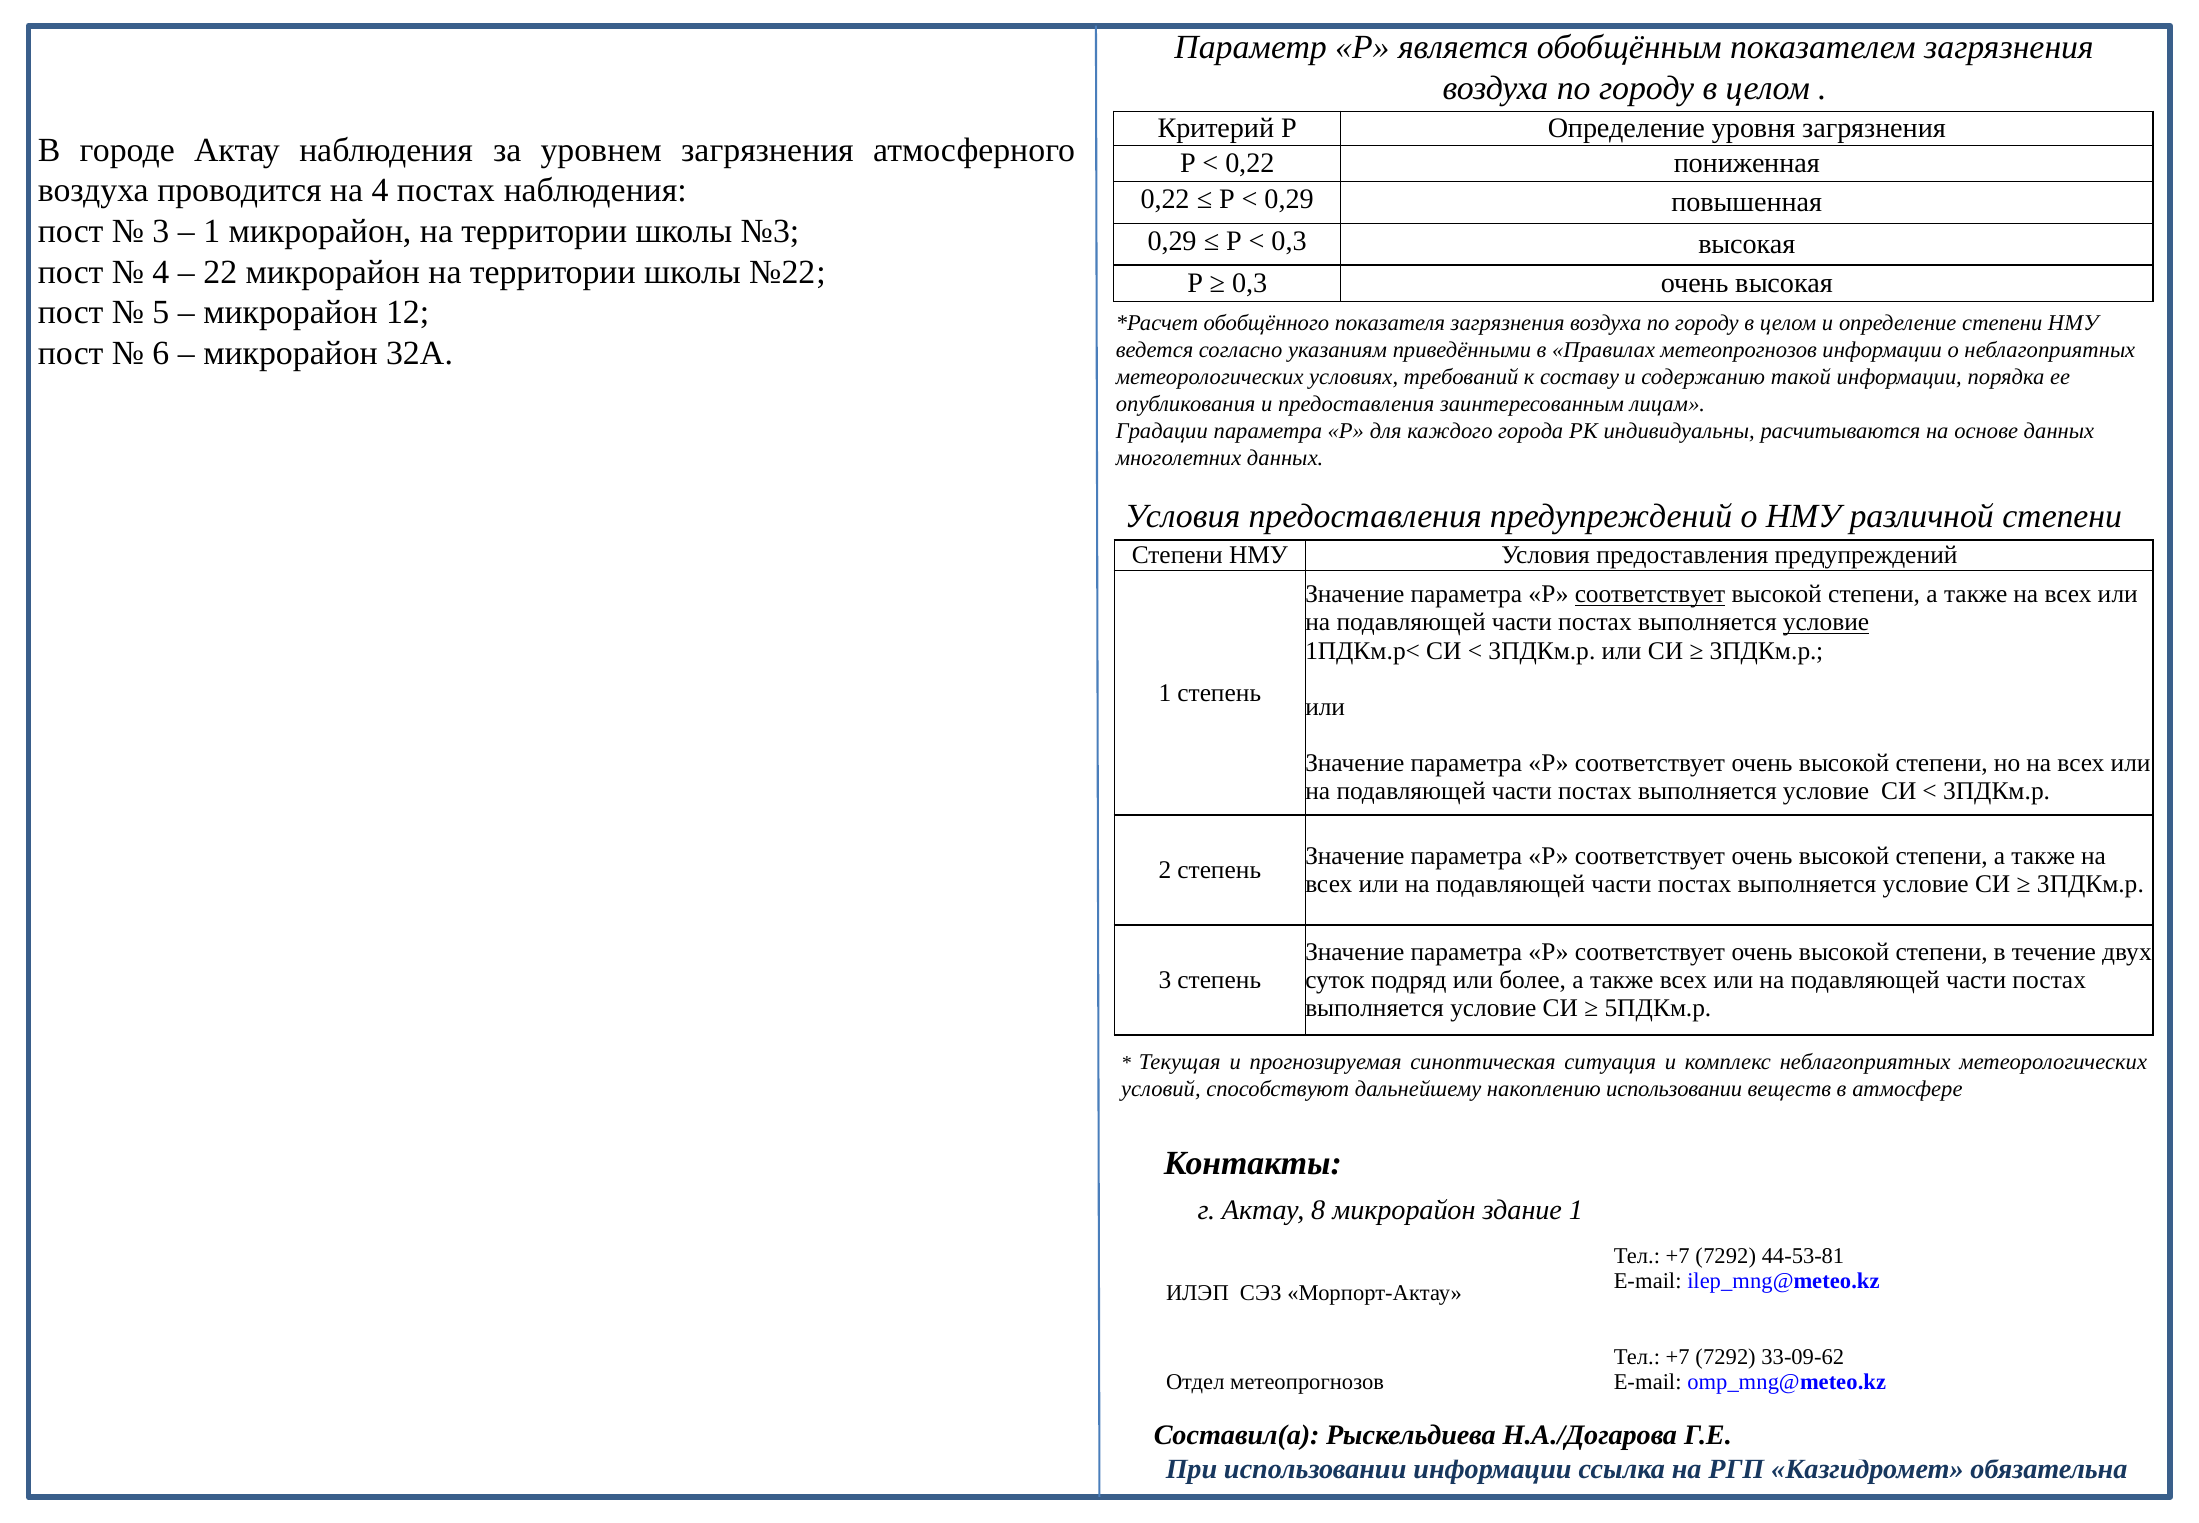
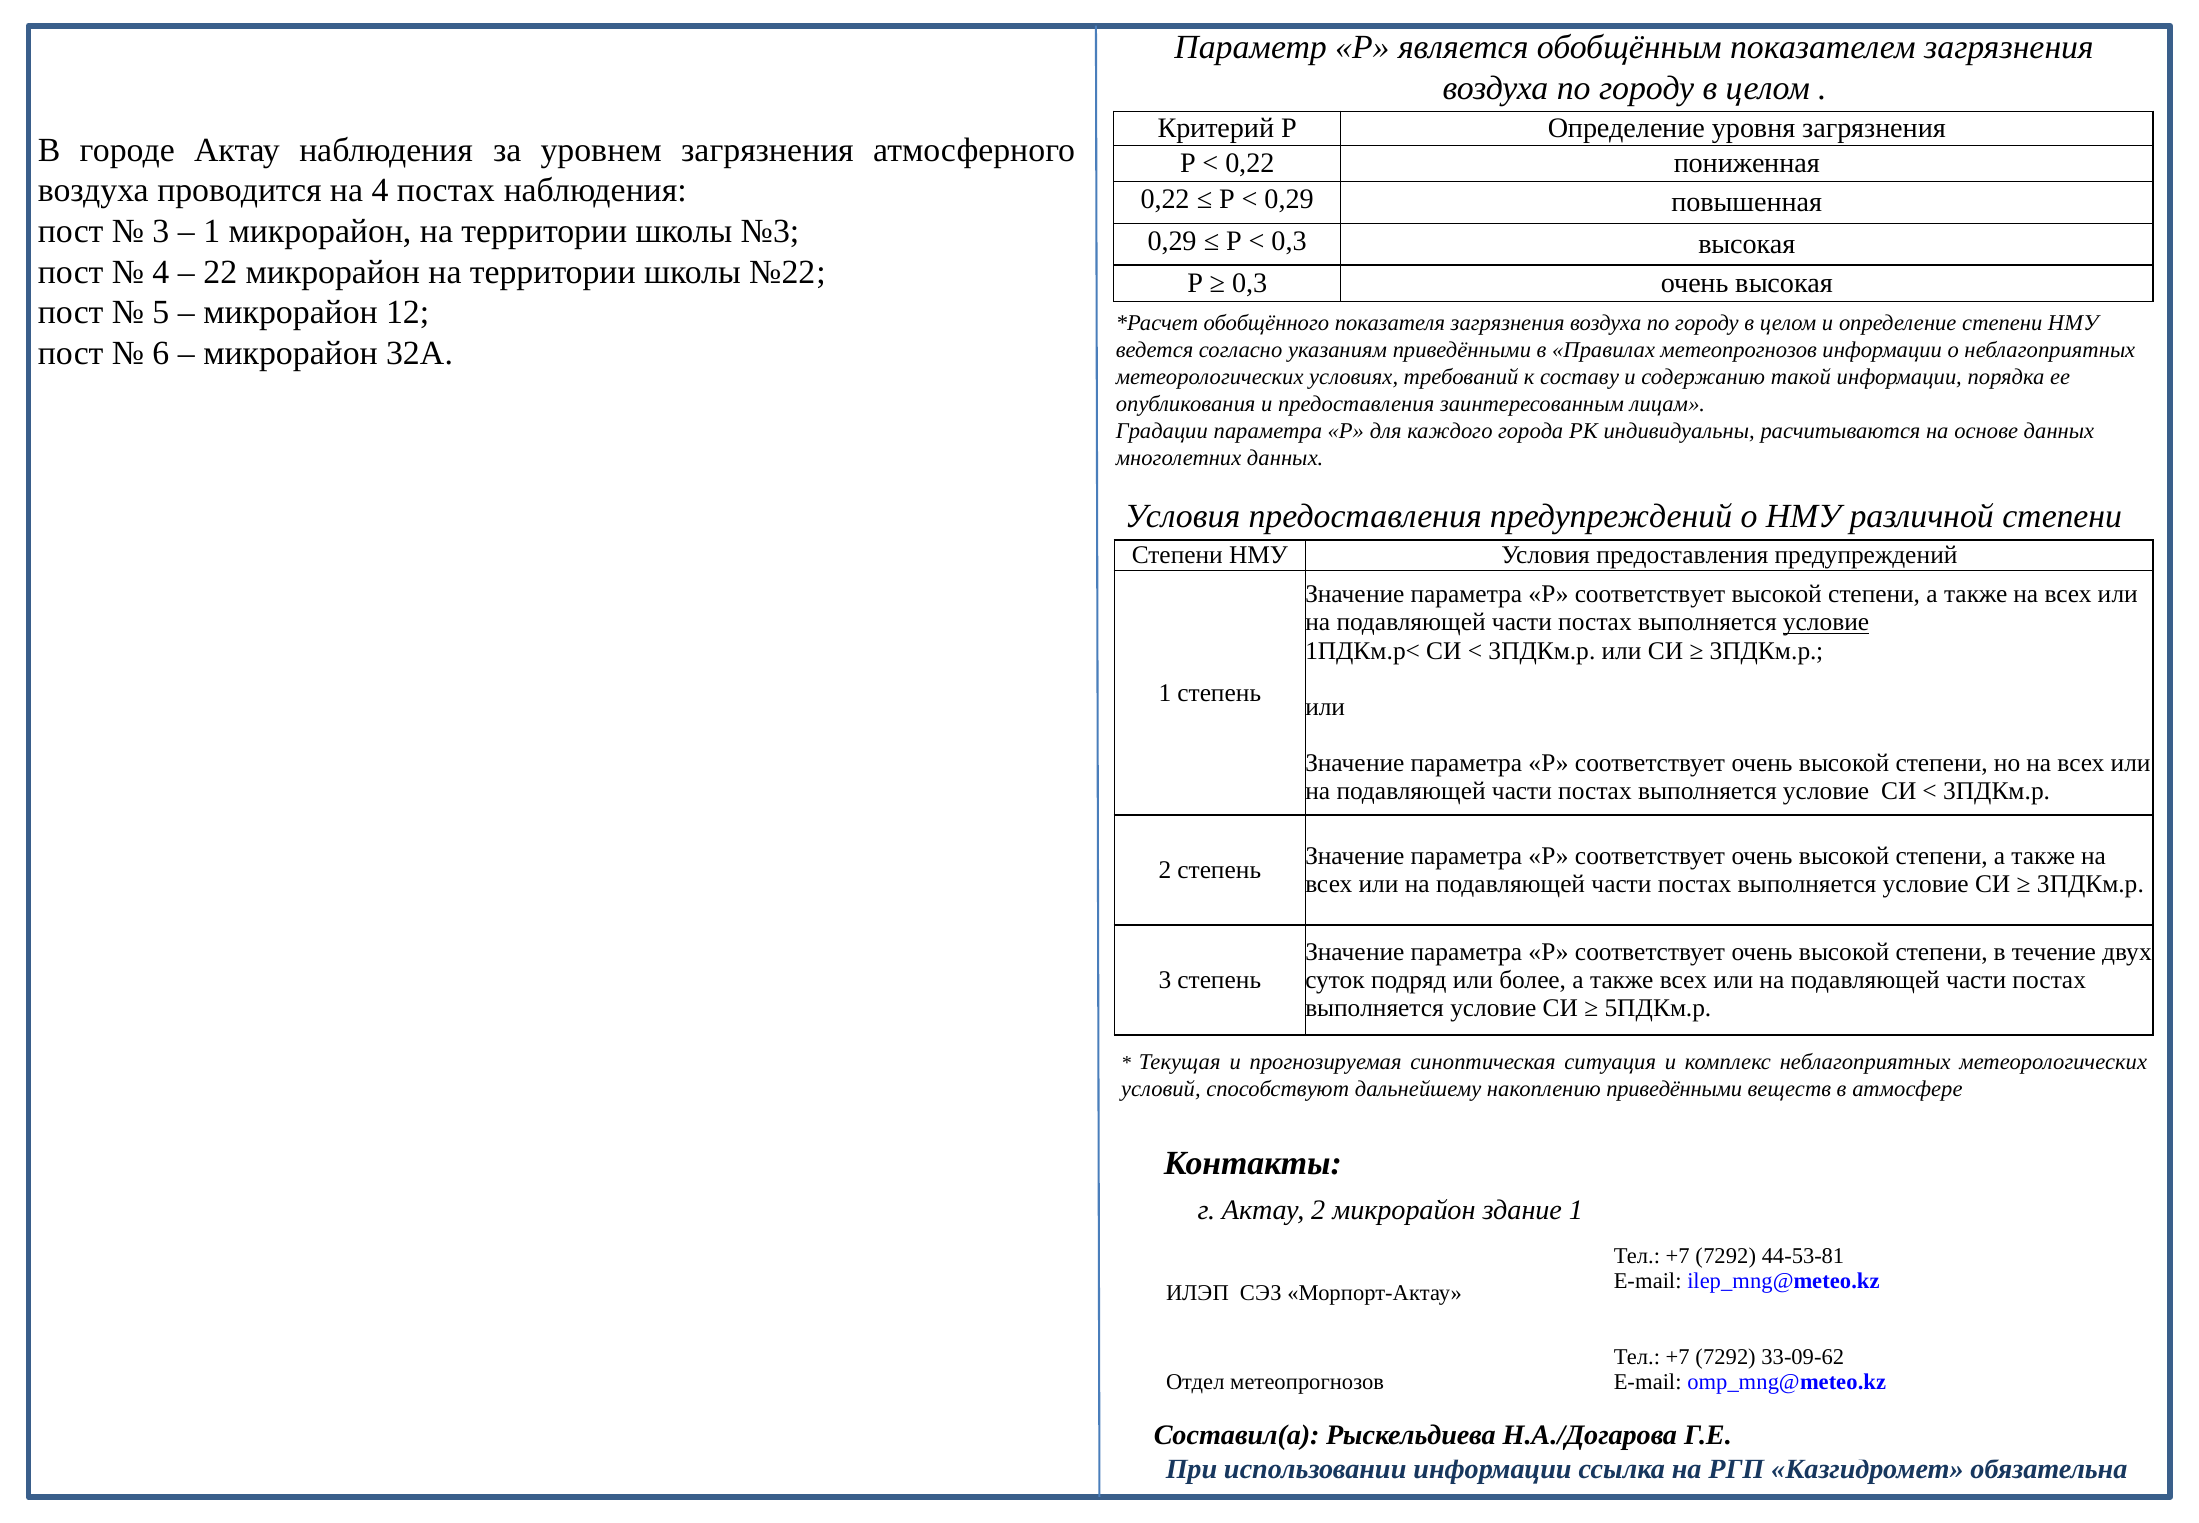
соответствует at (1650, 594) underline: present -> none
накоплению использовании: использовании -> приведёнными
Актау 8: 8 -> 2
